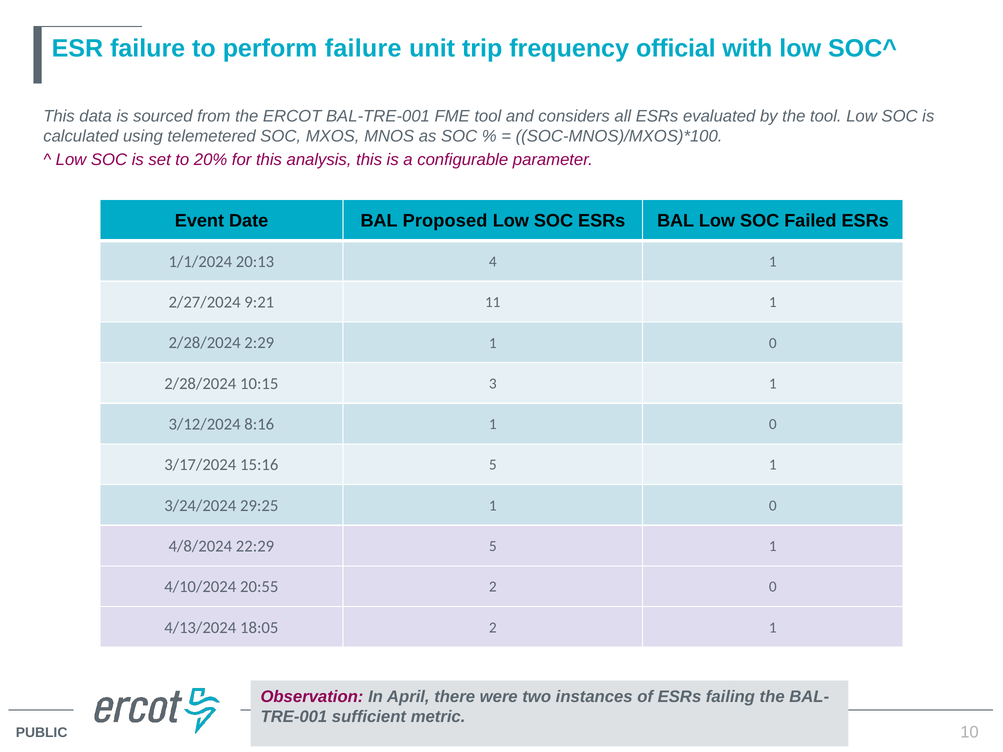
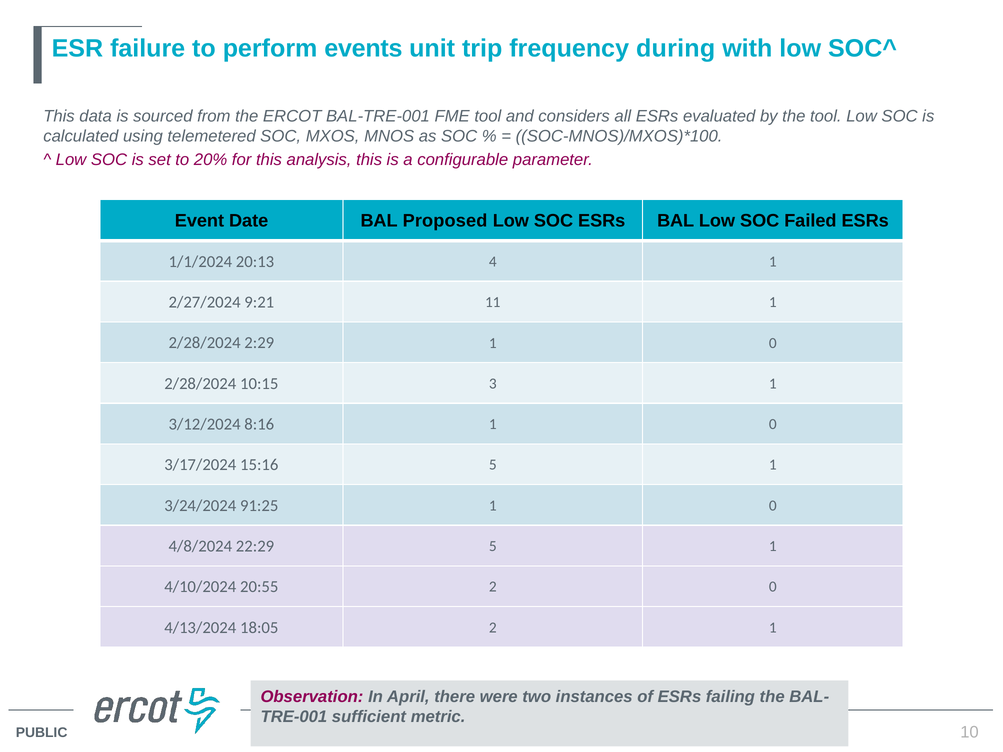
perform failure: failure -> events
official: official -> during
29:25: 29:25 -> 91:25
